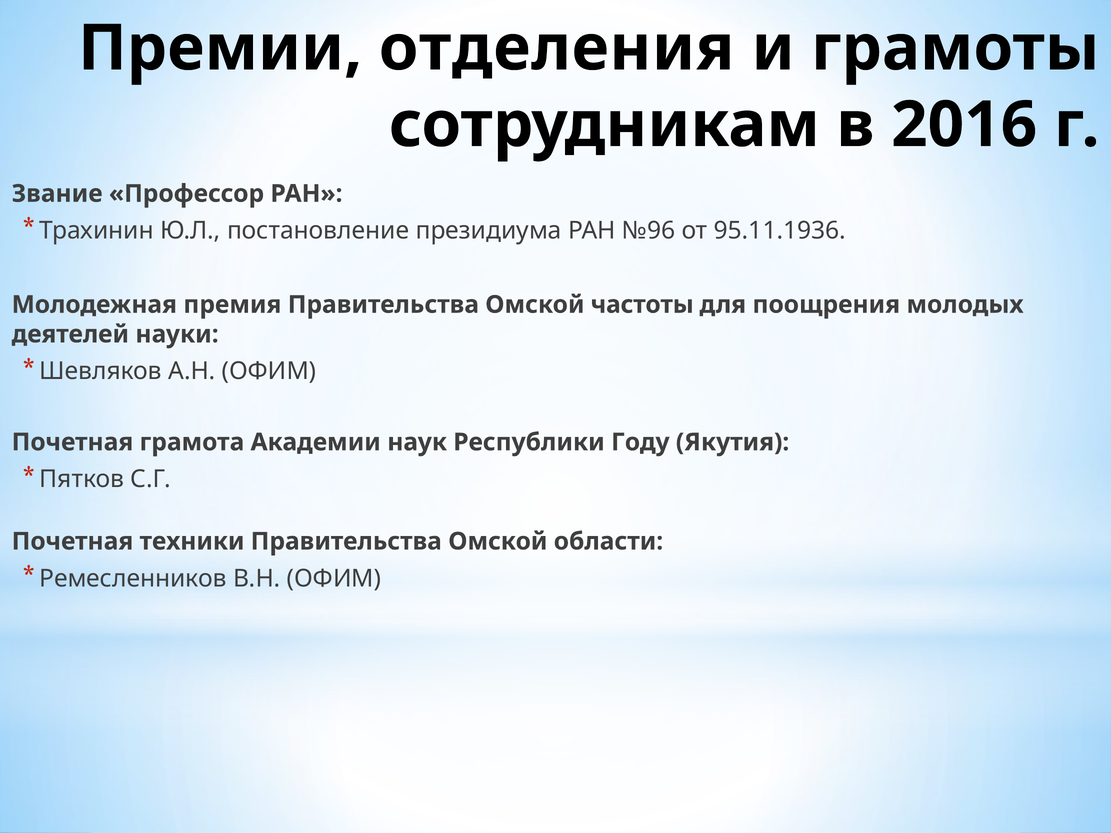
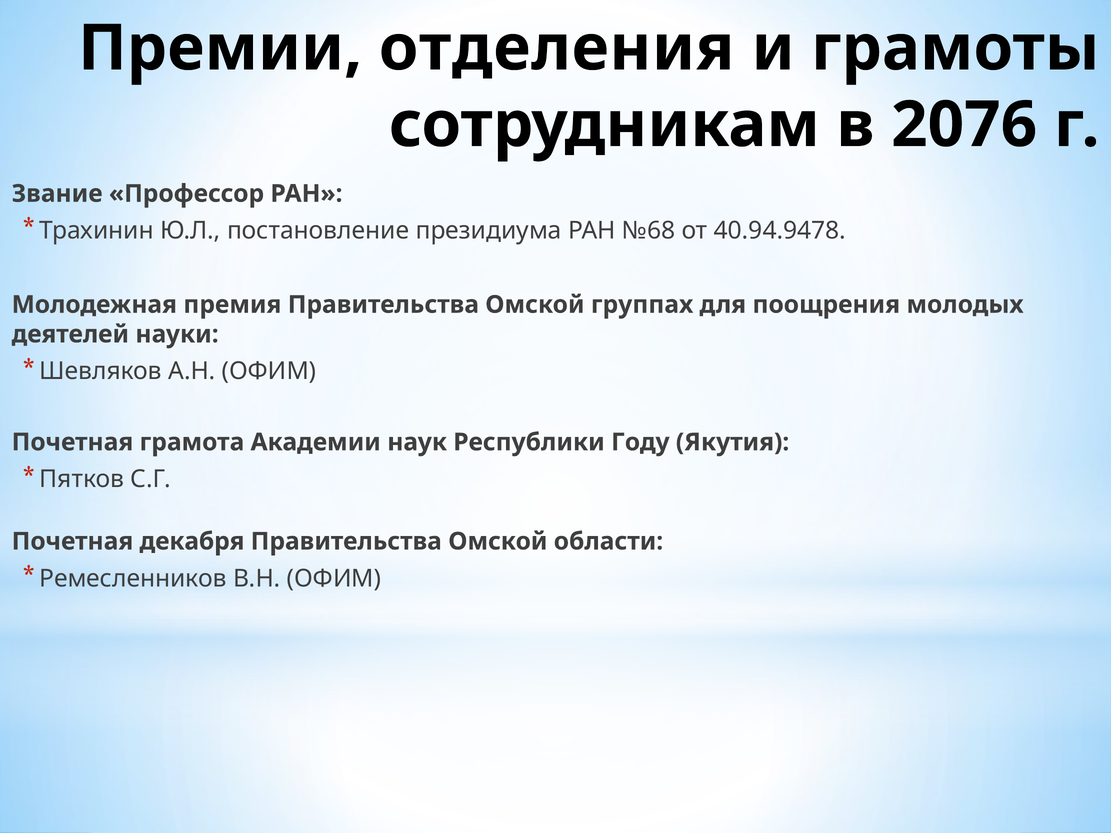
2016: 2016 -> 2076
№96: №96 -> №68
95.11.1936: 95.11.1936 -> 40.94.9478
частоты: частоты -> группах
техники: техники -> декабря
